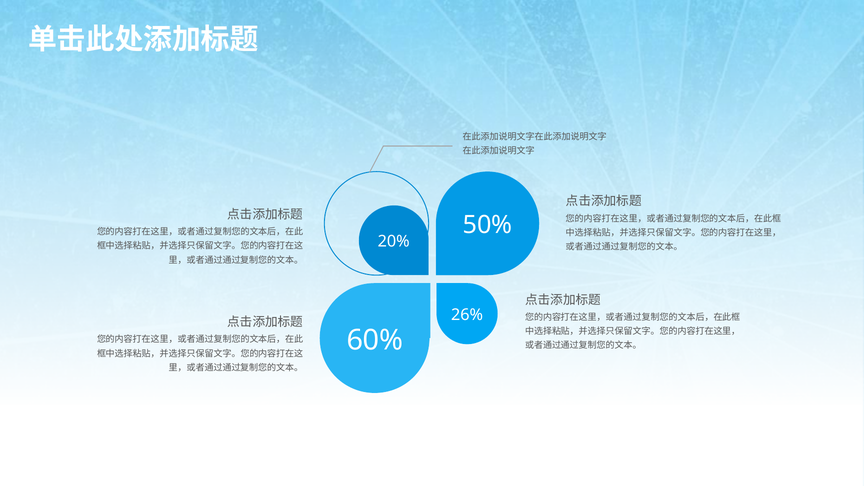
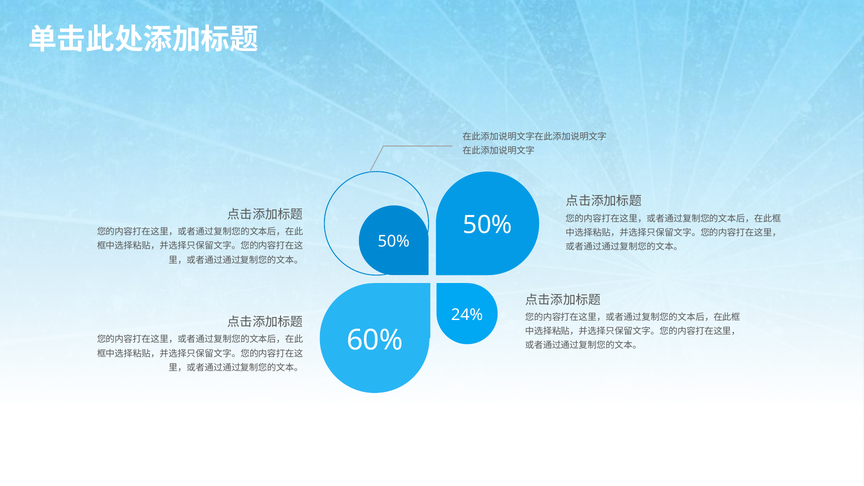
20% at (394, 241): 20% -> 50%
26%: 26% -> 24%
